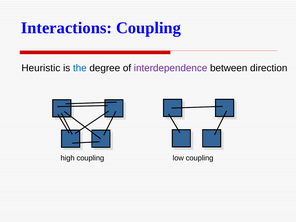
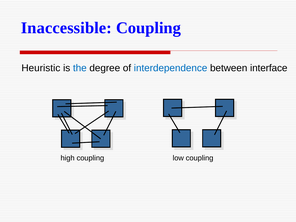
Interactions: Interactions -> Inaccessible
interdependence colour: purple -> blue
direction: direction -> interface
